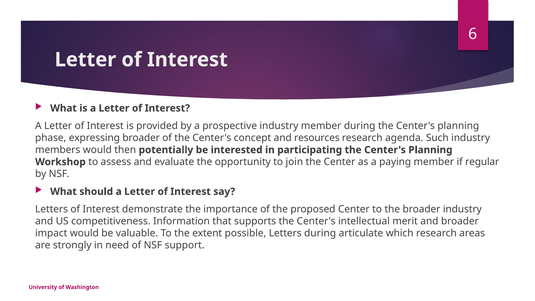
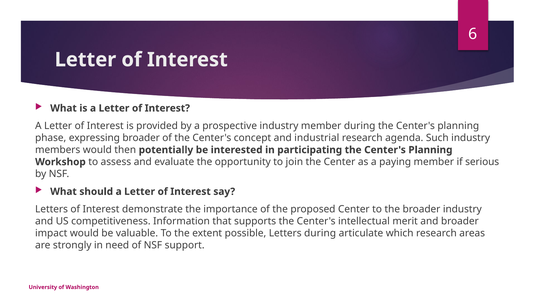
resources: resources -> industrial
regular: regular -> serious
